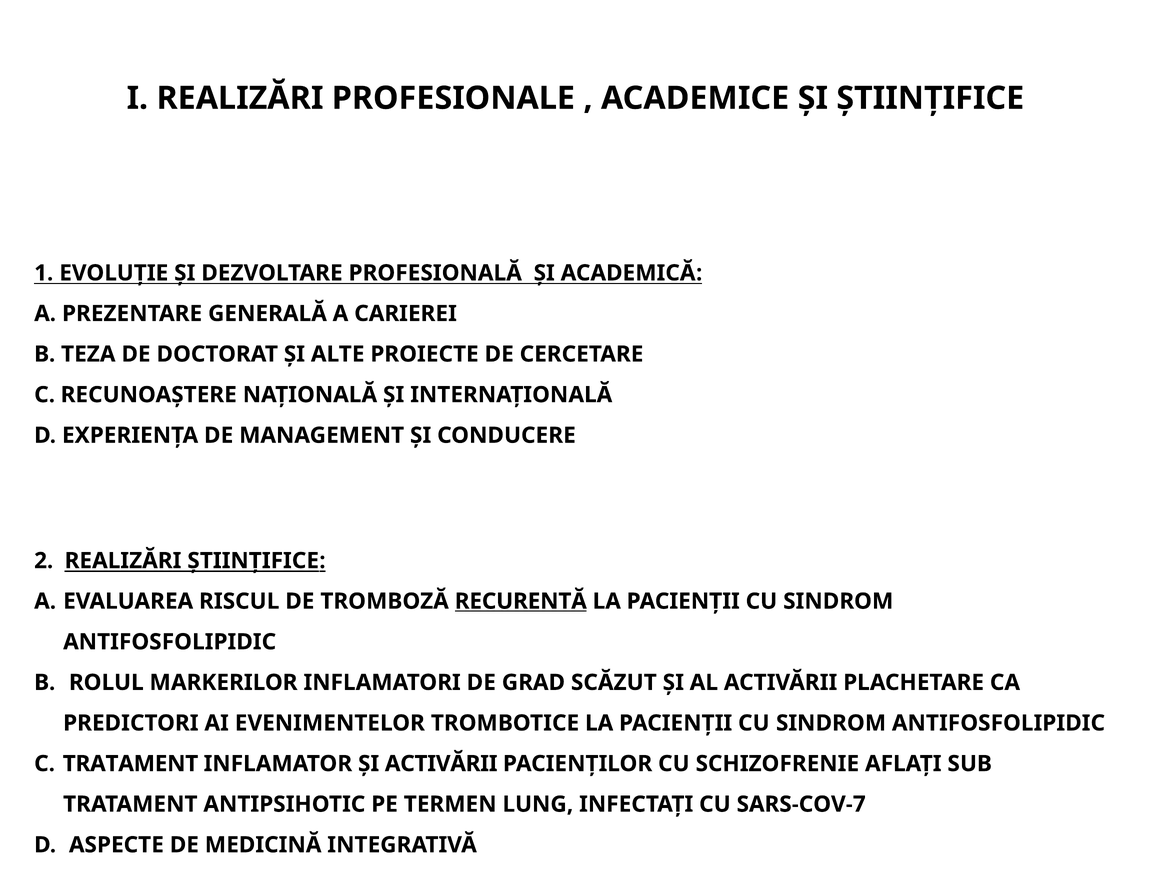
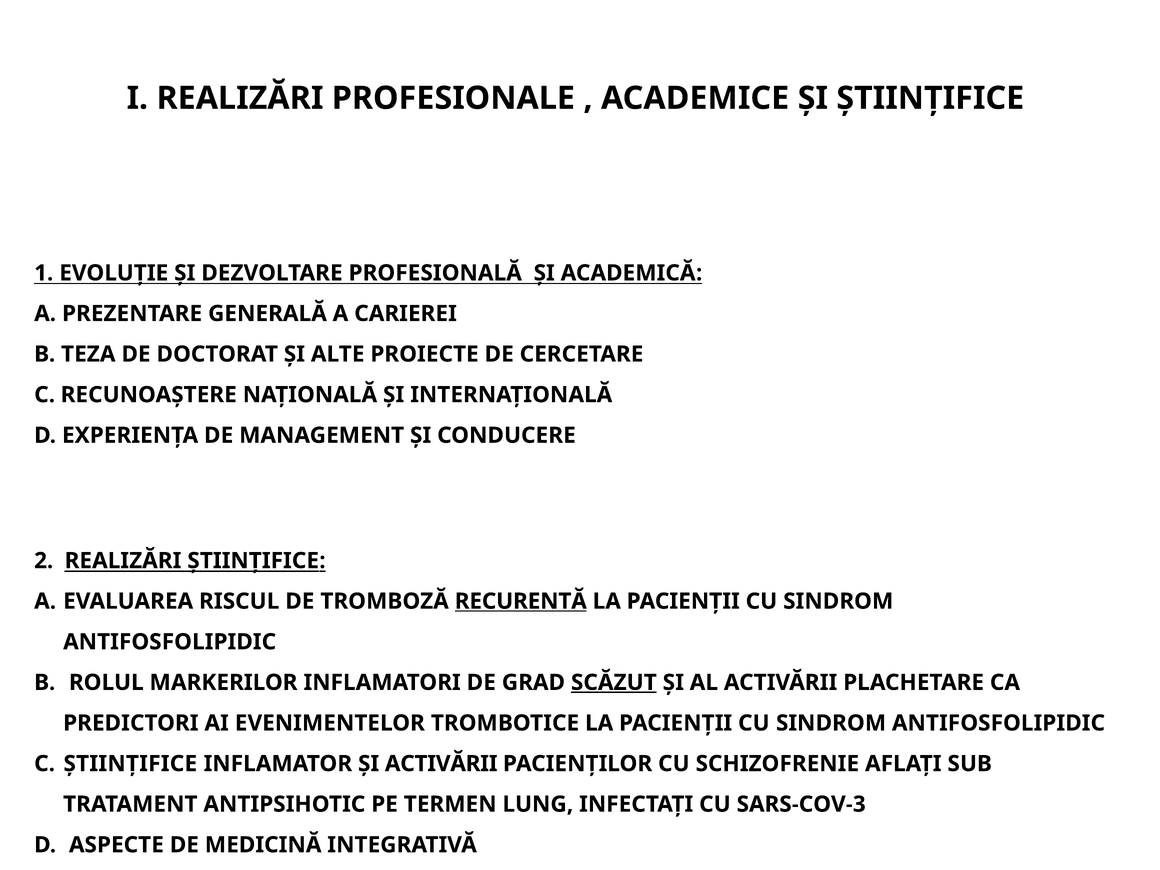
SCĂZUT underline: none -> present
C TRATAMENT: TRATAMENT -> ȘTIINȚIFICE
SARS-COV-7: SARS-COV-7 -> SARS-COV-3
